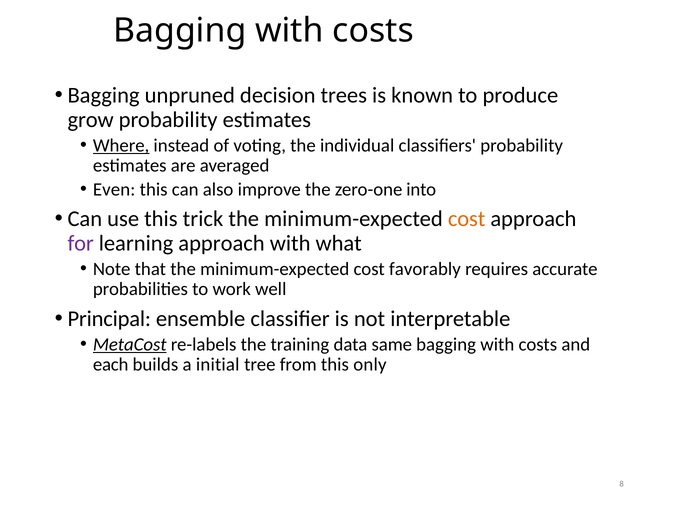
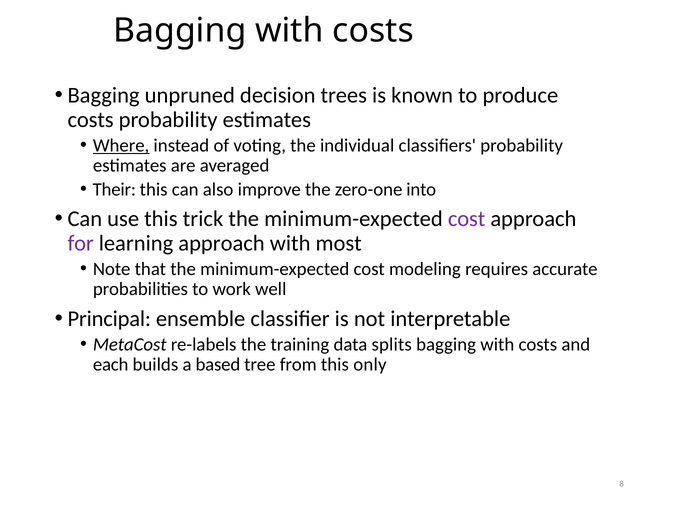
grow at (91, 120): grow -> costs
Even: Even -> Their
cost at (467, 219) colour: orange -> purple
what: what -> most
favorably: favorably -> modeling
MetaCost underline: present -> none
same: same -> splits
initial: initial -> based
